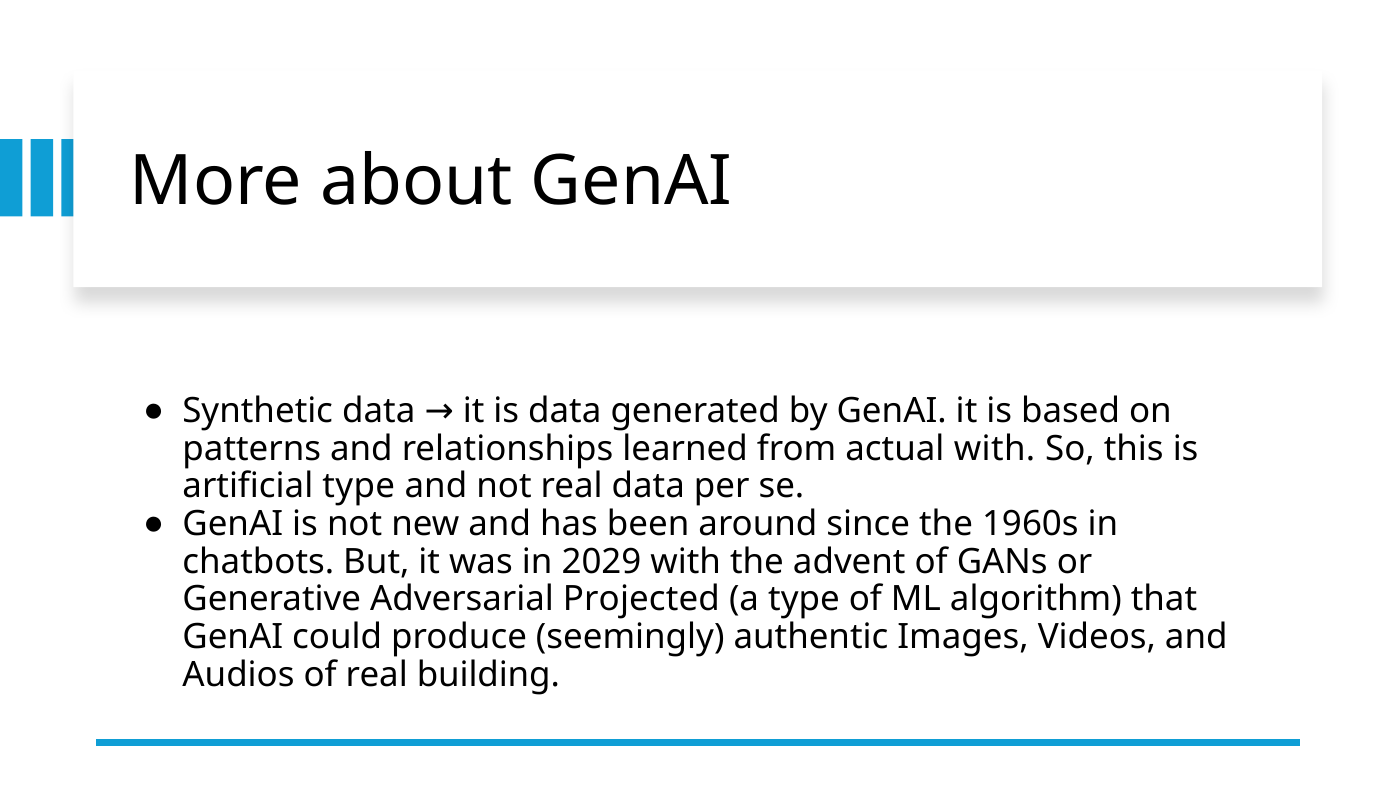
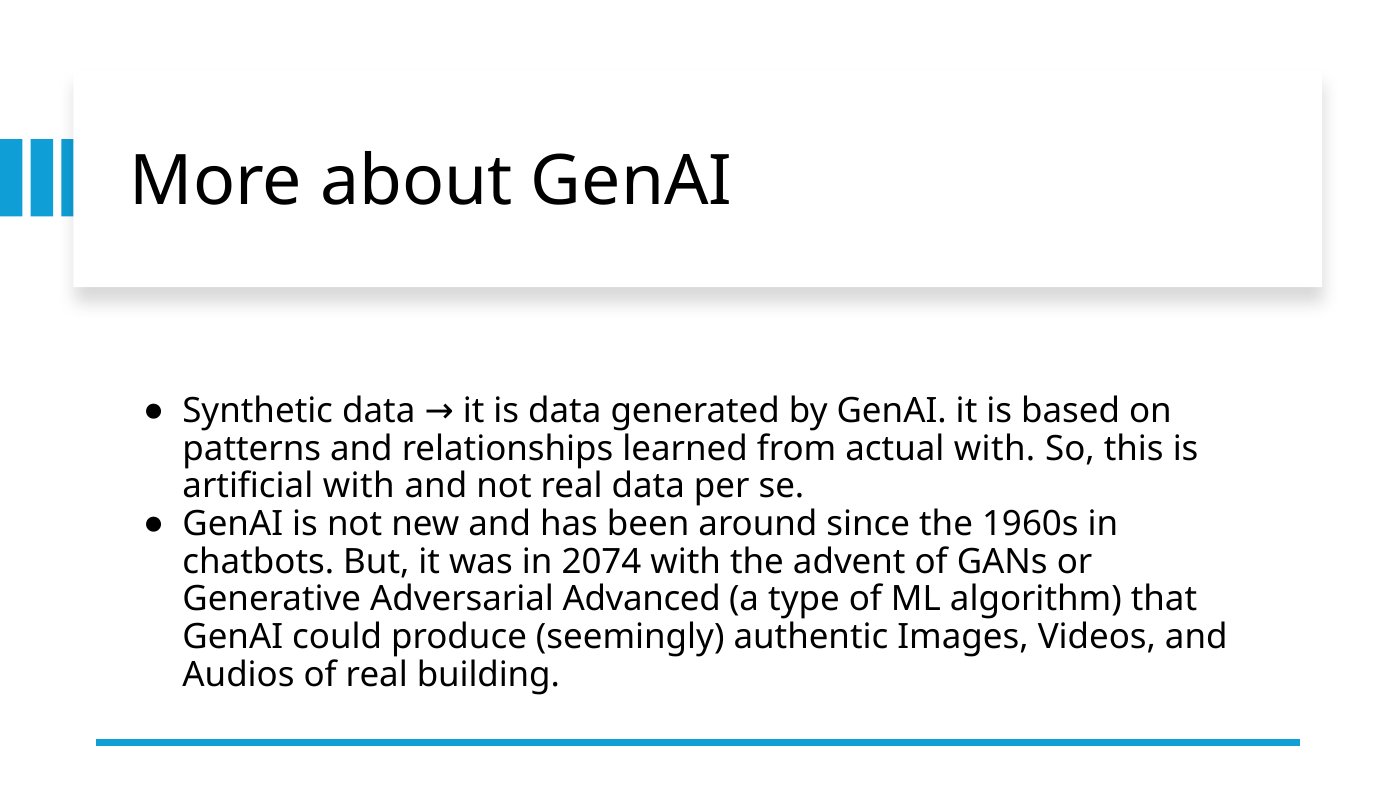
artificial type: type -> with
2029: 2029 -> 2074
Projected: Projected -> Advanced
